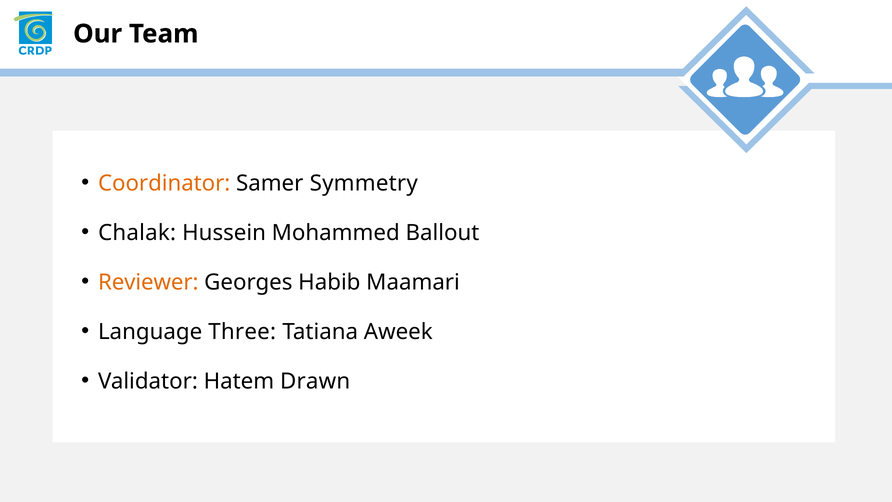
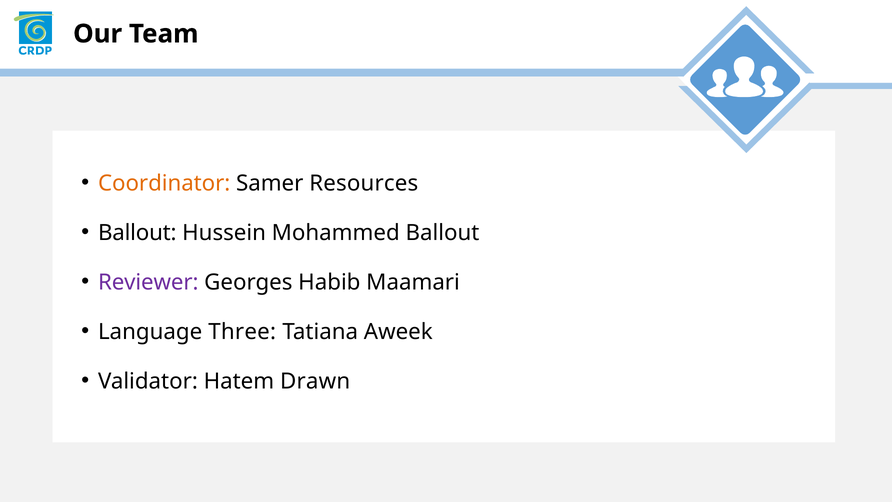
Symmetry: Symmetry -> Resources
Chalak at (137, 233): Chalak -> Ballout
Reviewer colour: orange -> purple
